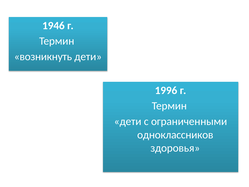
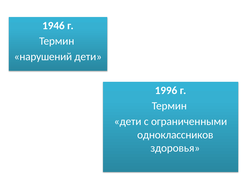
возникнуть: возникнуть -> нарушений
